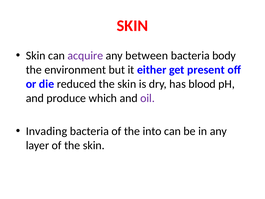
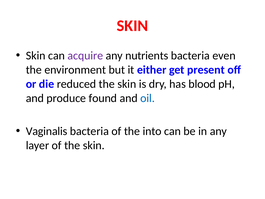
between: between -> nutrients
body: body -> even
which: which -> found
oil colour: purple -> blue
Invading: Invading -> Vaginalis
